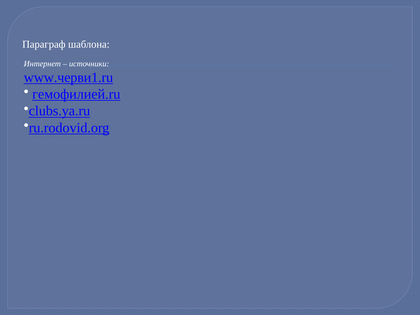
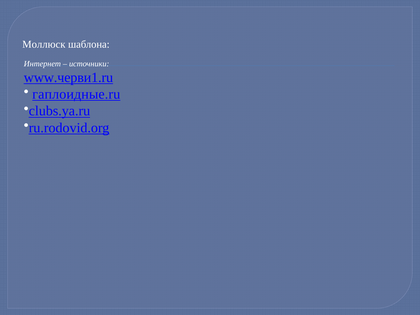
Параграф: Параграф -> Моллюск
гемофилией.ru: гемофилией.ru -> гаплоидные.ru
